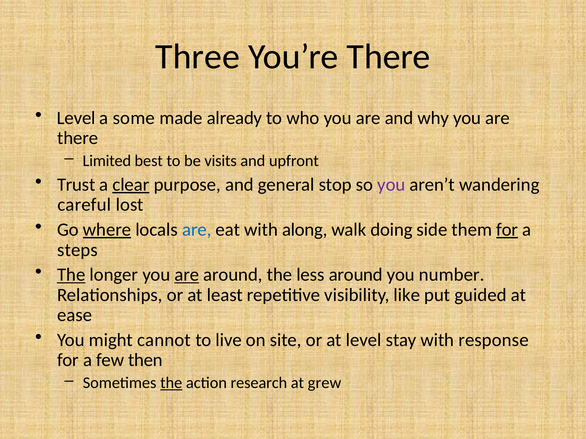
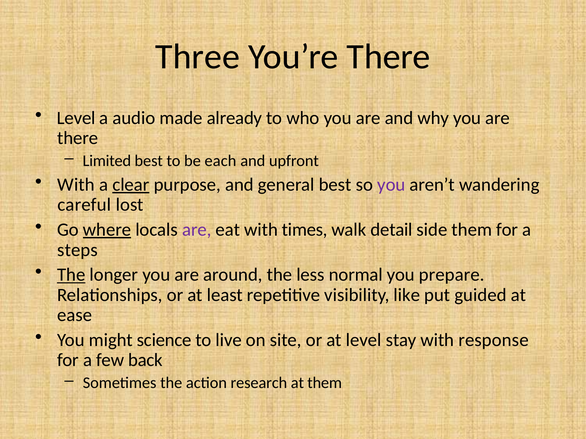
some: some -> audio
visits: visits -> each
Trust at (76, 185): Trust -> With
general stop: stop -> best
are at (197, 230) colour: blue -> purple
along: along -> times
doing: doing -> detail
for at (507, 230) underline: present -> none
are at (187, 275) underline: present -> none
less around: around -> normal
number: number -> prepare
cannot: cannot -> science
then: then -> back
the at (171, 383) underline: present -> none
at grew: grew -> them
